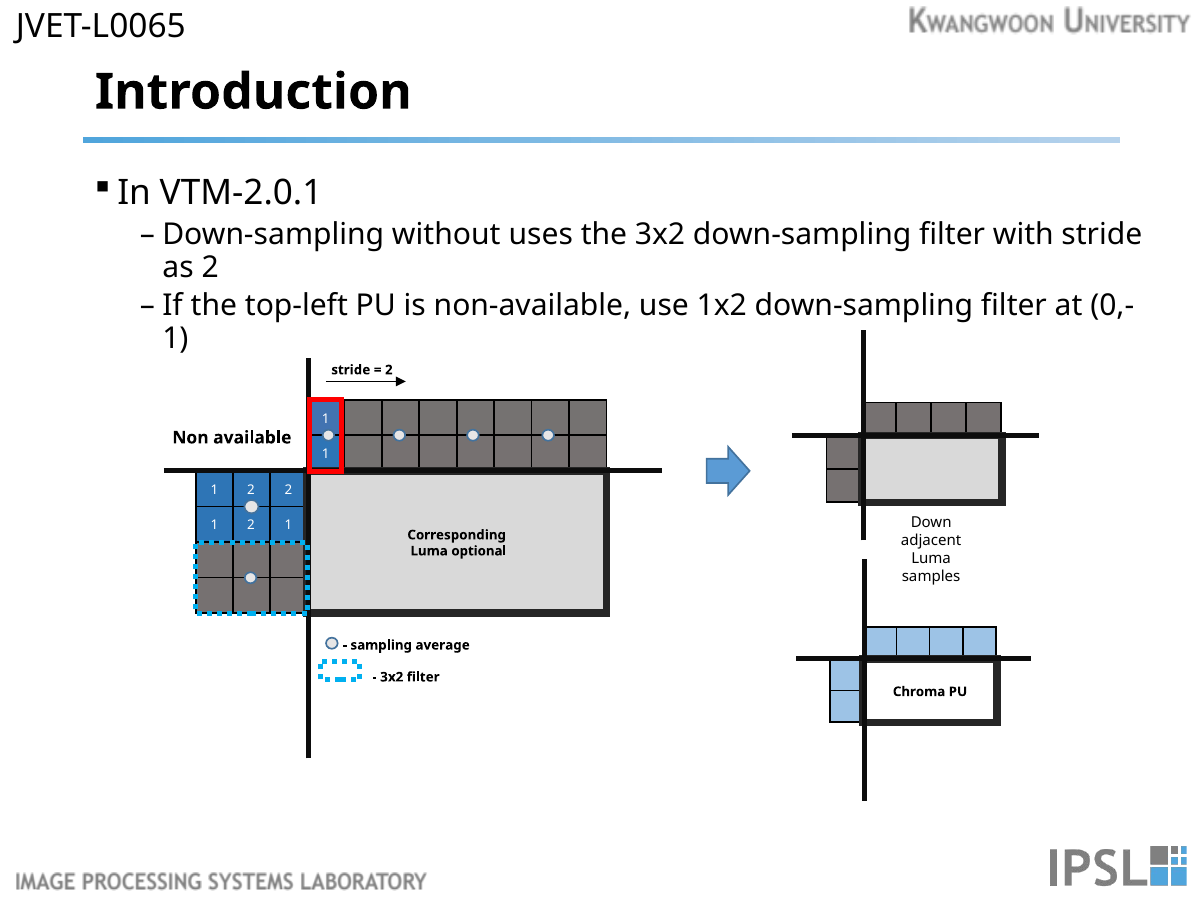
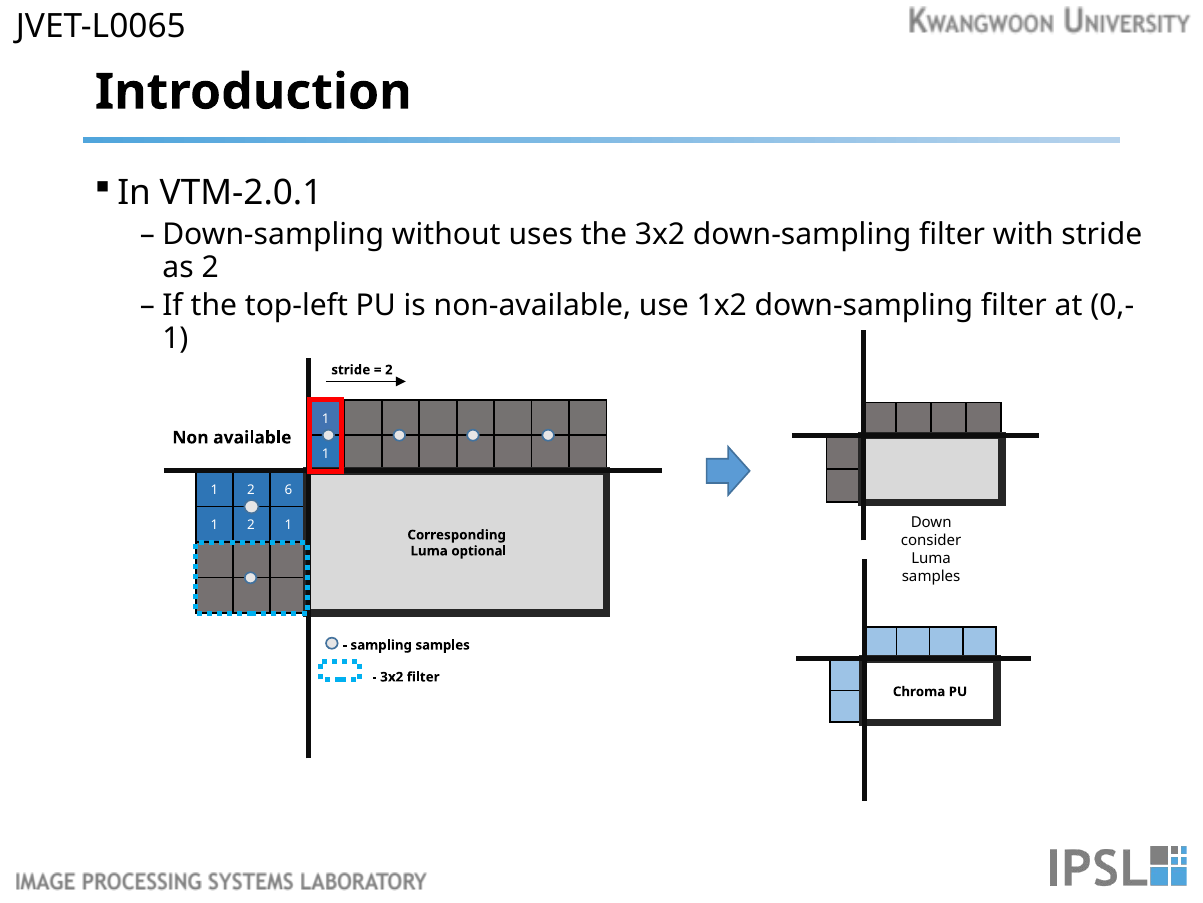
2 at (288, 489): 2 -> 6
adjacent: adjacent -> consider
sampling average: average -> samples
